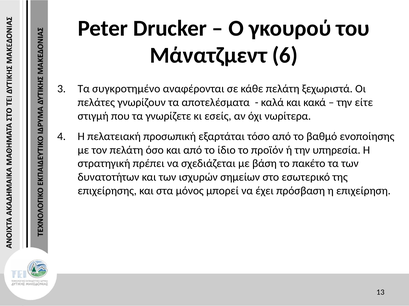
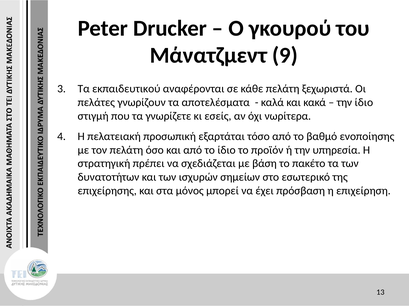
6: 6 -> 9
συγκροτημένο: συγκροτημένο -> εκπαιδευτικού
την είτε: είτε -> ίδιο
